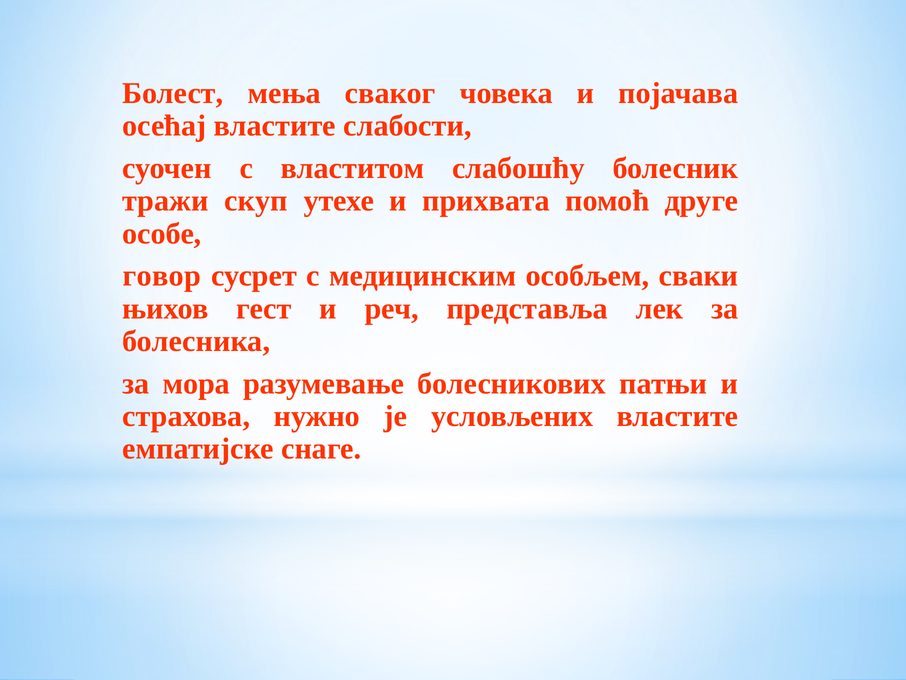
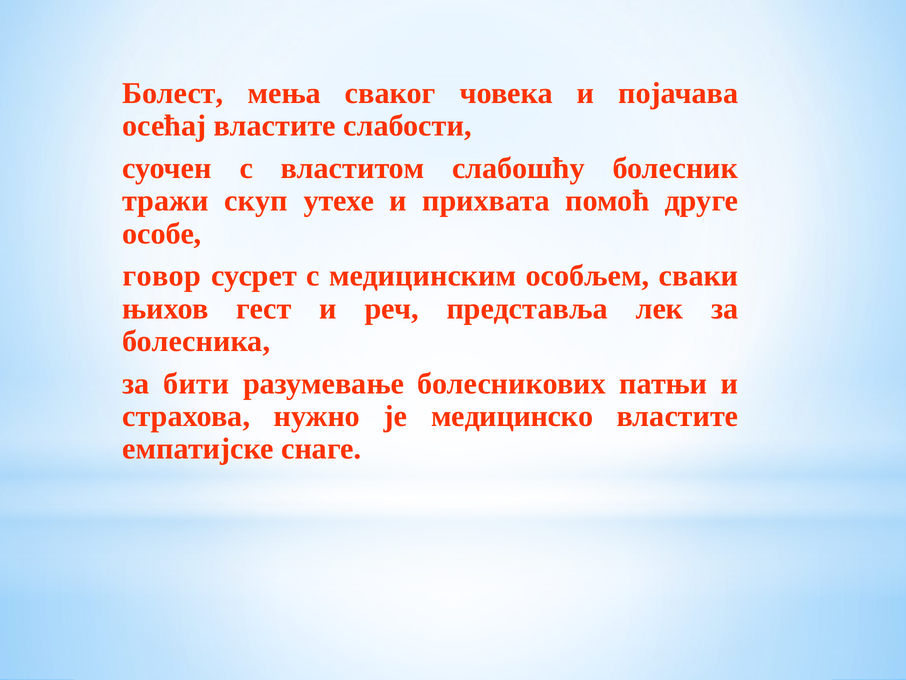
мора: мора -> бити
условљених: условљених -> медицинско
